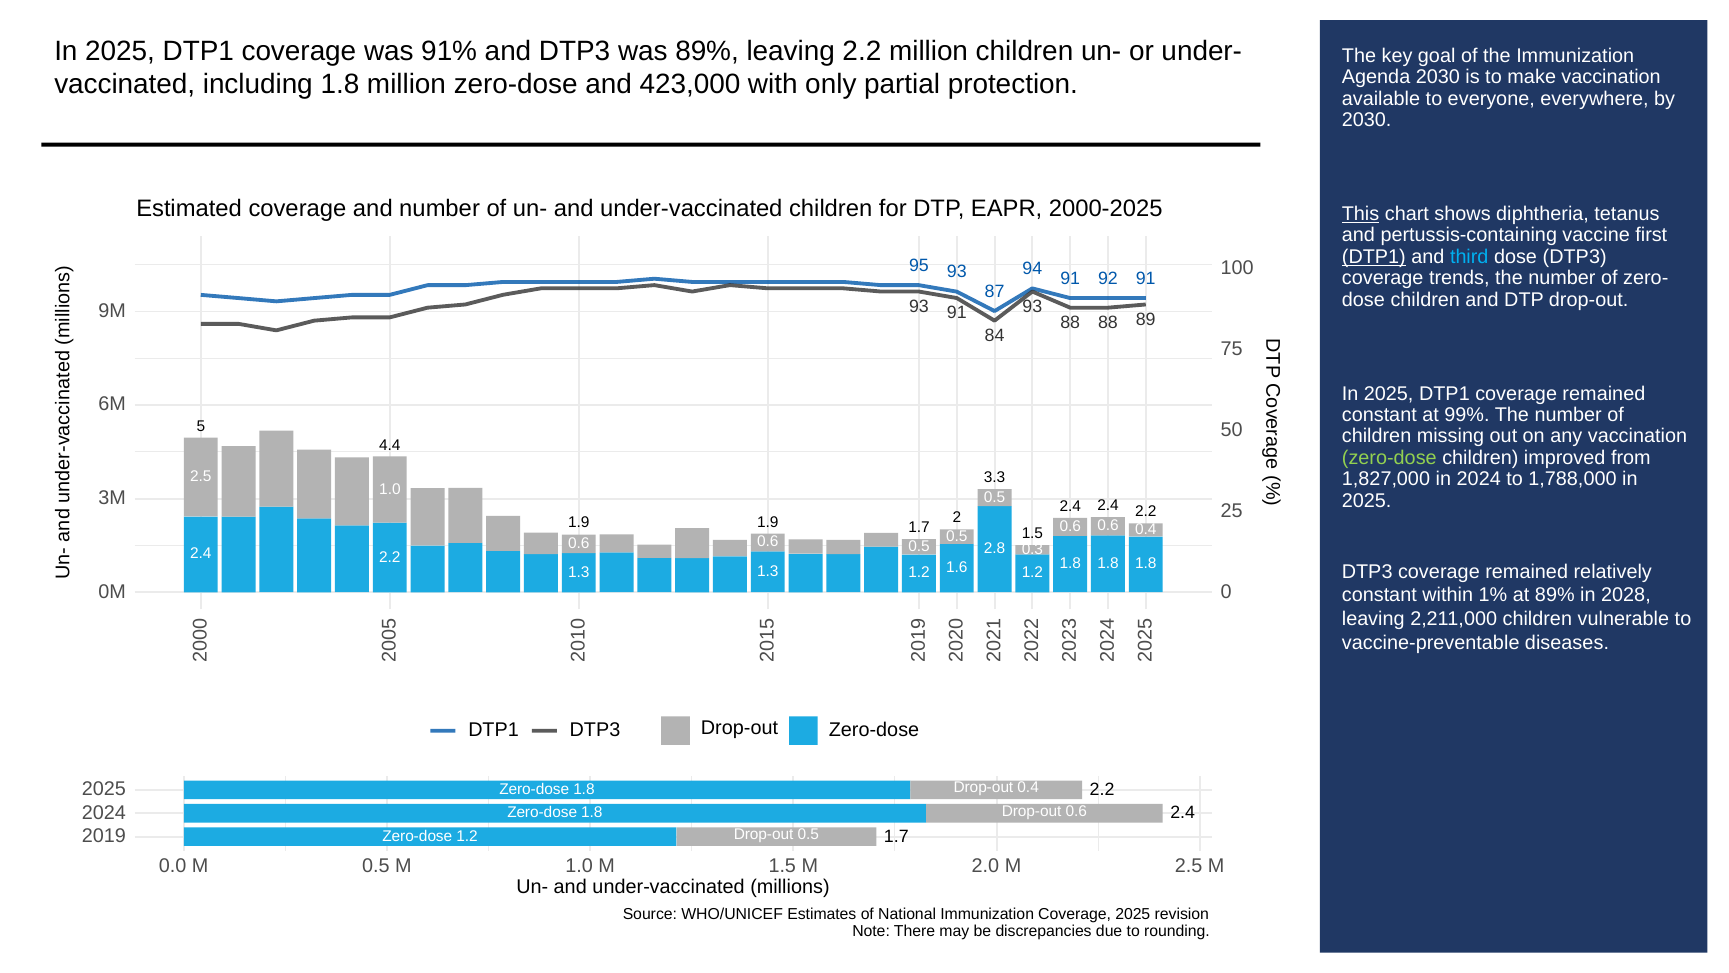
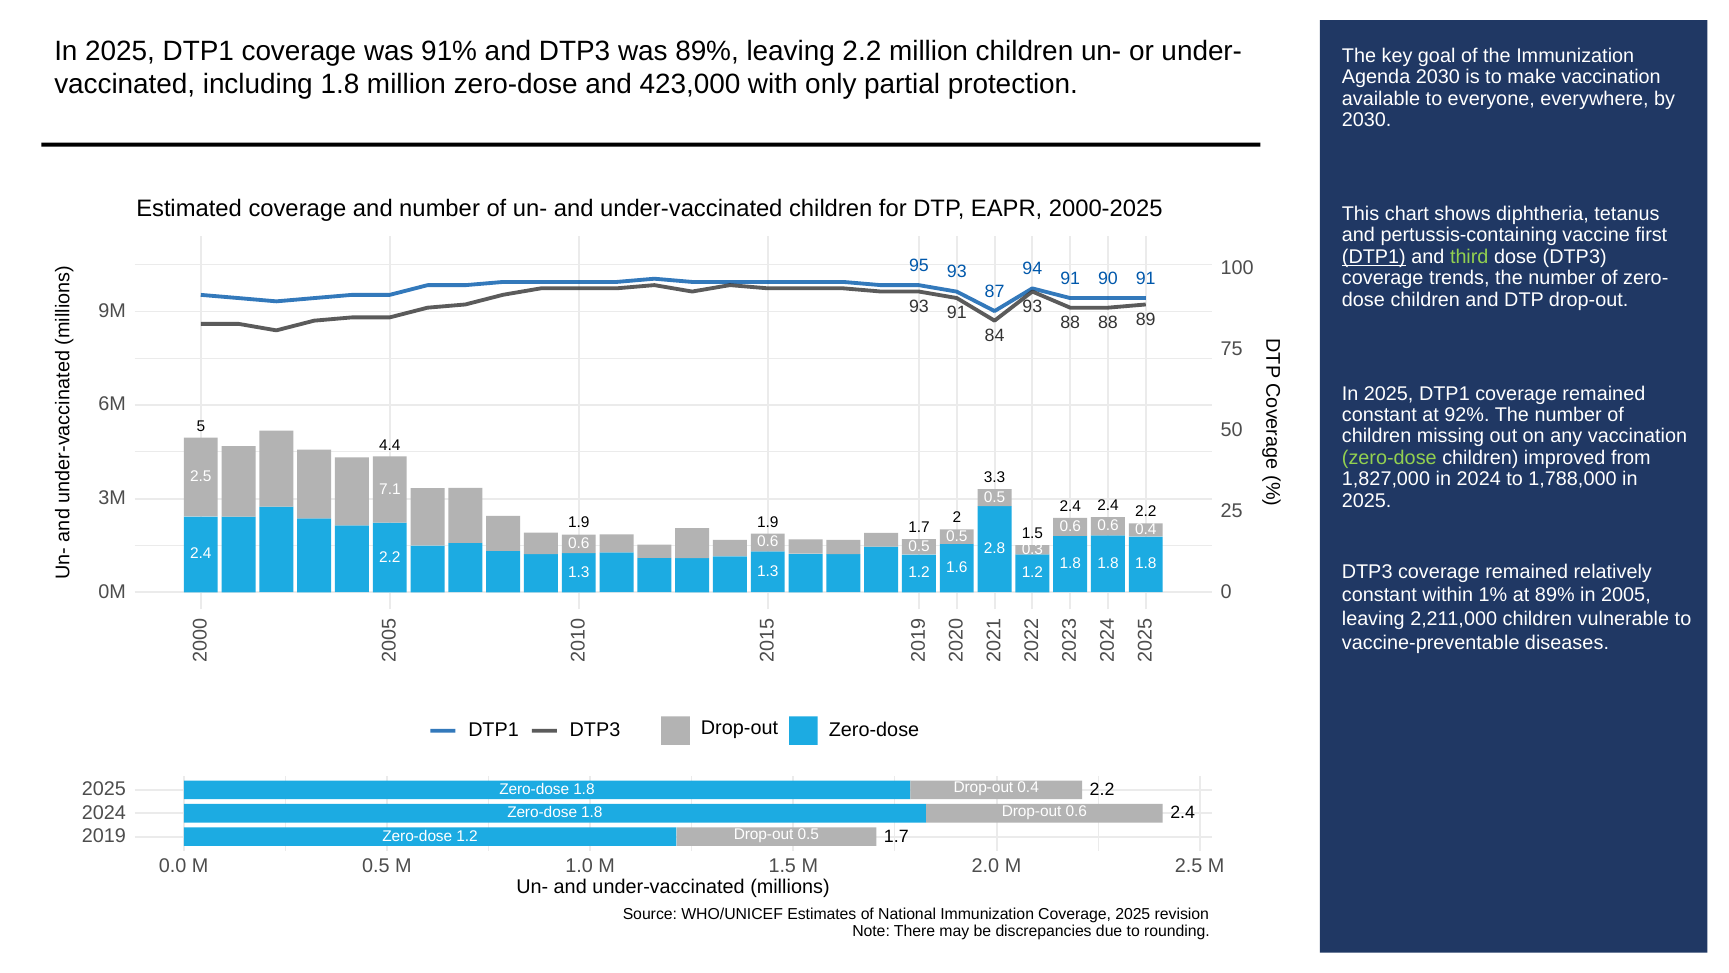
This underline: present -> none
third colour: light blue -> light green
92: 92 -> 90
99%: 99% -> 92%
1.0 at (390, 489): 1.0 -> 7.1
2028: 2028 -> 2005
